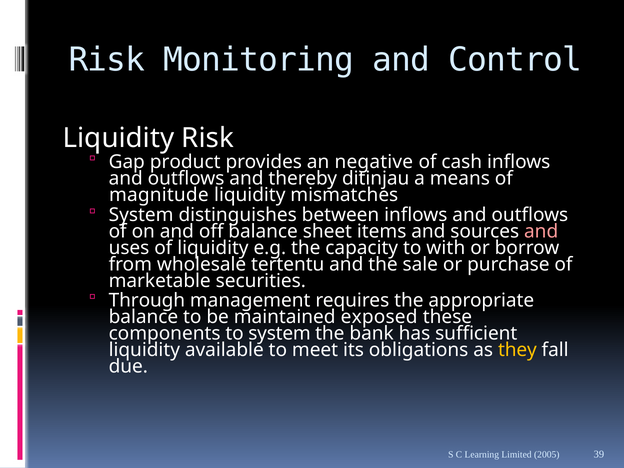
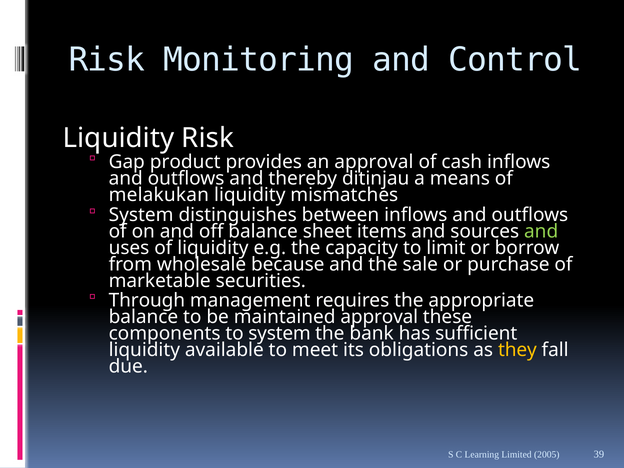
an negative: negative -> approval
magnitude: magnitude -> melakukan
and at (541, 231) colour: pink -> light green
with: with -> limit
tertentu: tertentu -> because
maintained exposed: exposed -> approval
